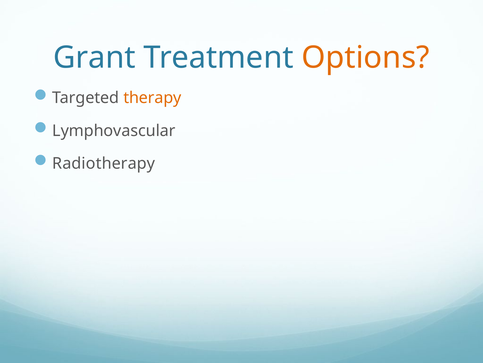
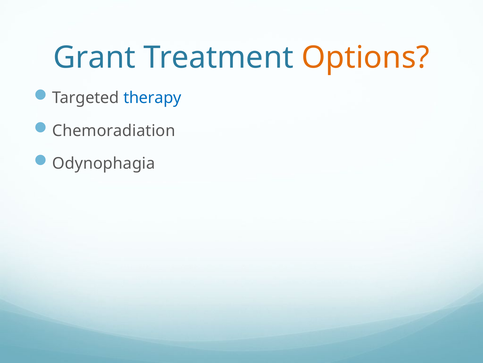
therapy colour: orange -> blue
Lymphovascular: Lymphovascular -> Chemoradiation
Radiotherapy: Radiotherapy -> Odynophagia
